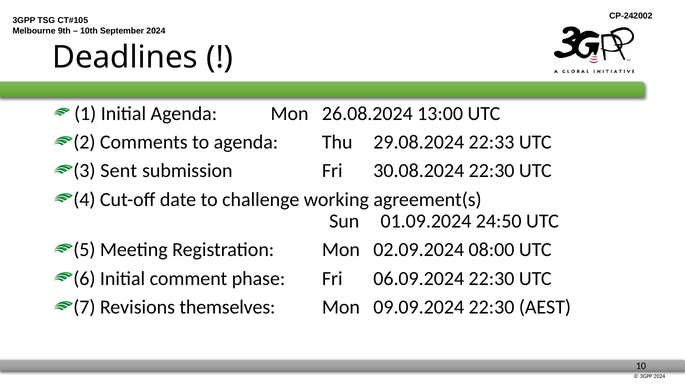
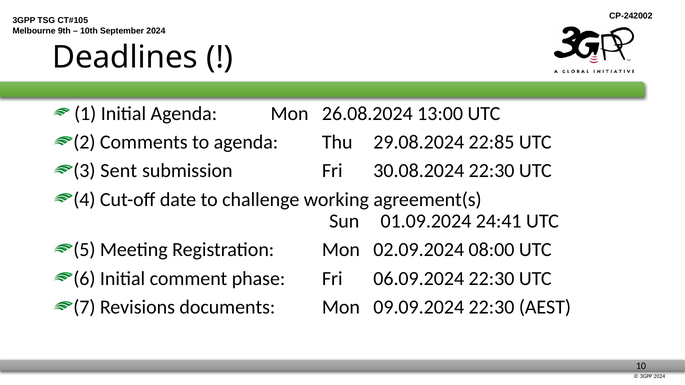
22:33: 22:33 -> 22:85
24:50: 24:50 -> 24:41
themselves: themselves -> documents
